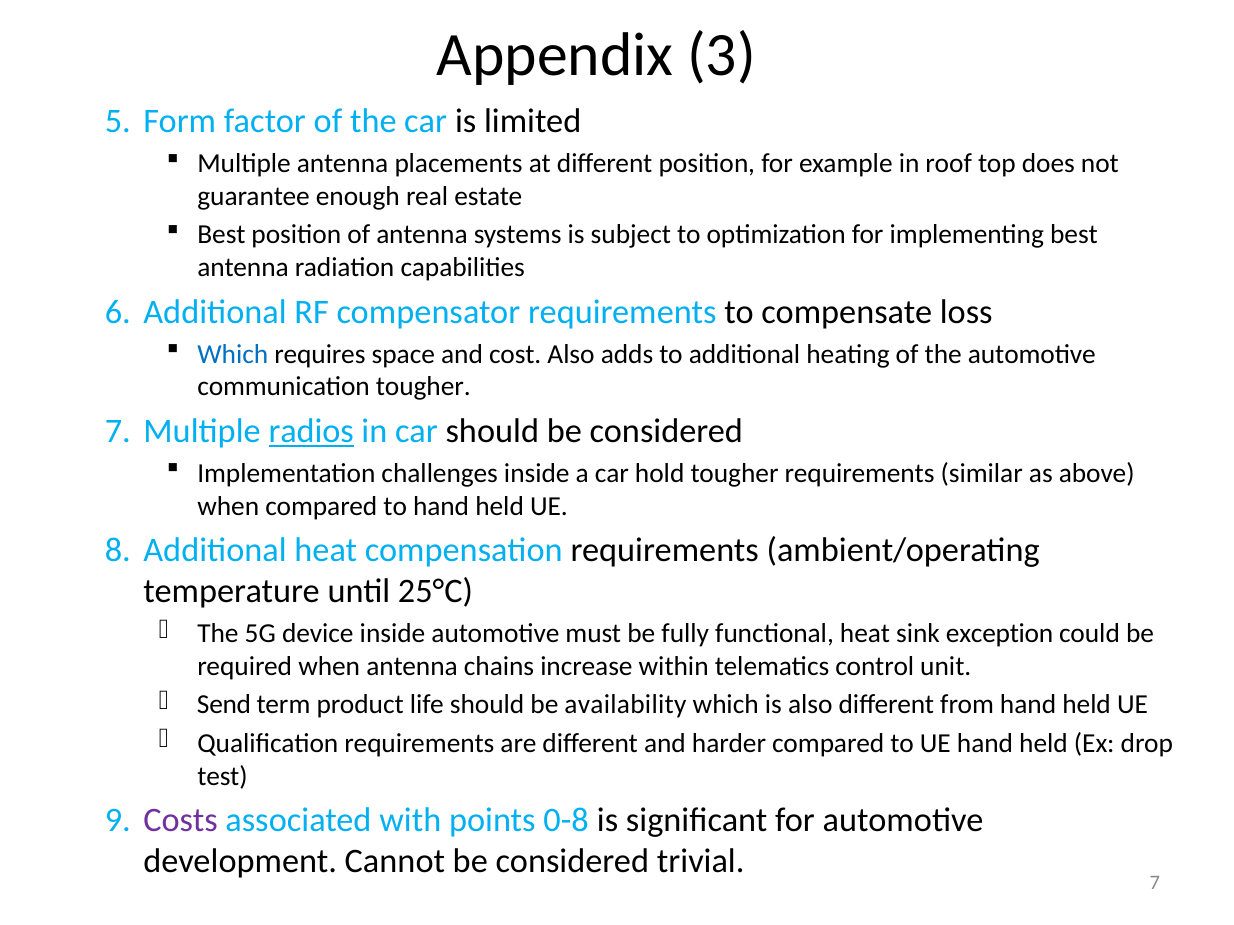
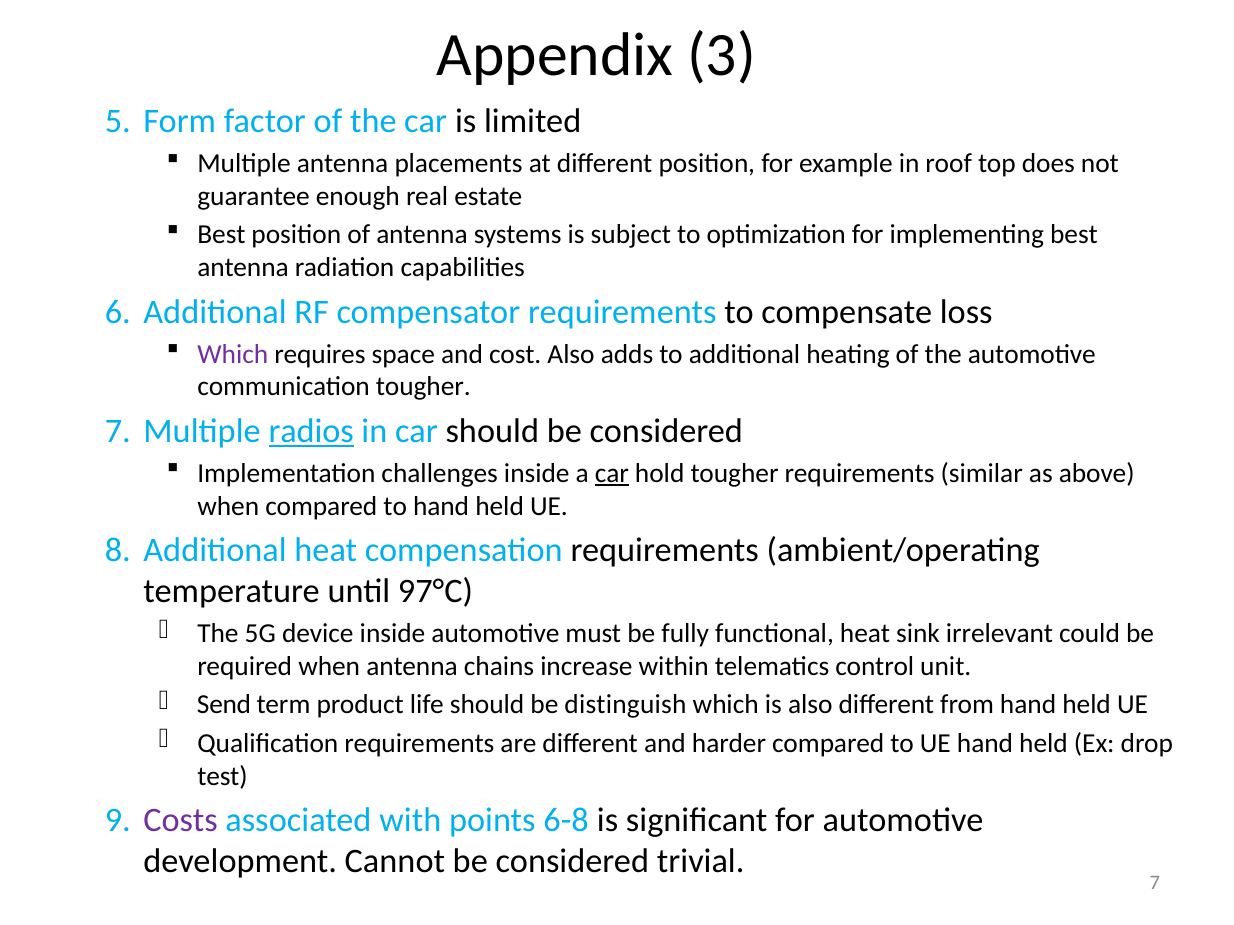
Which at (233, 354) colour: blue -> purple
car at (612, 474) underline: none -> present
25°C: 25°C -> 97°C
exception: exception -> irrelevant
availability: availability -> distinguish
0-8: 0-8 -> 6-8
